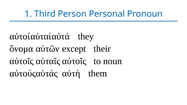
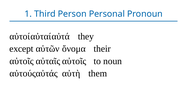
ὄνομα: ὄνομα -> except
except: except -> ὄνομα
